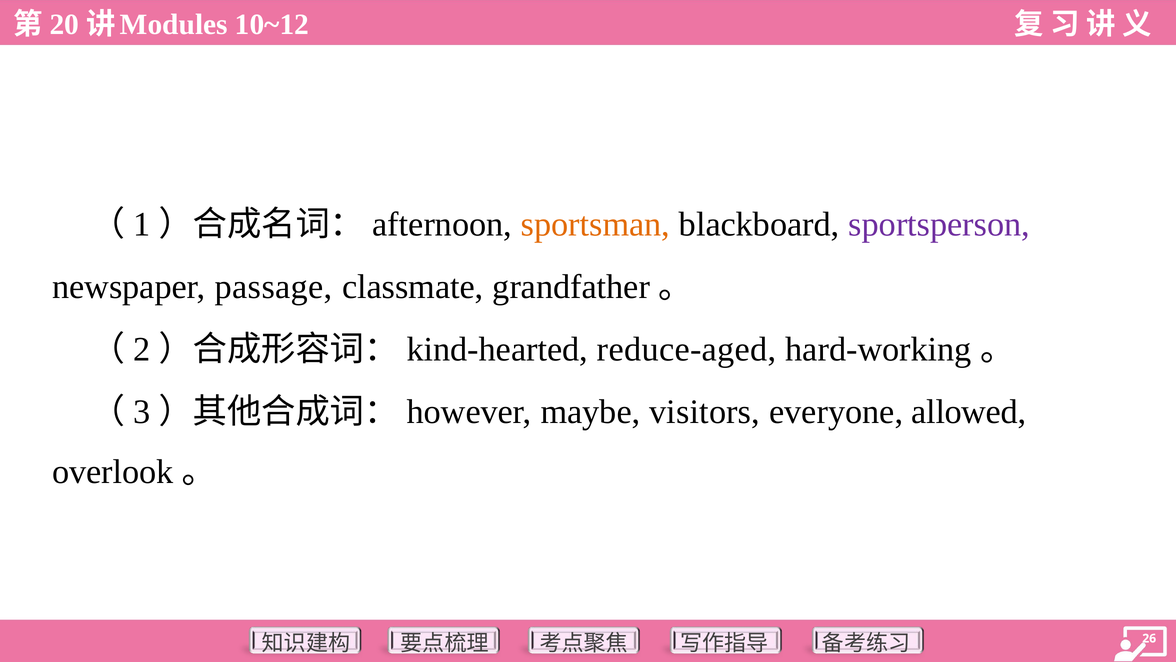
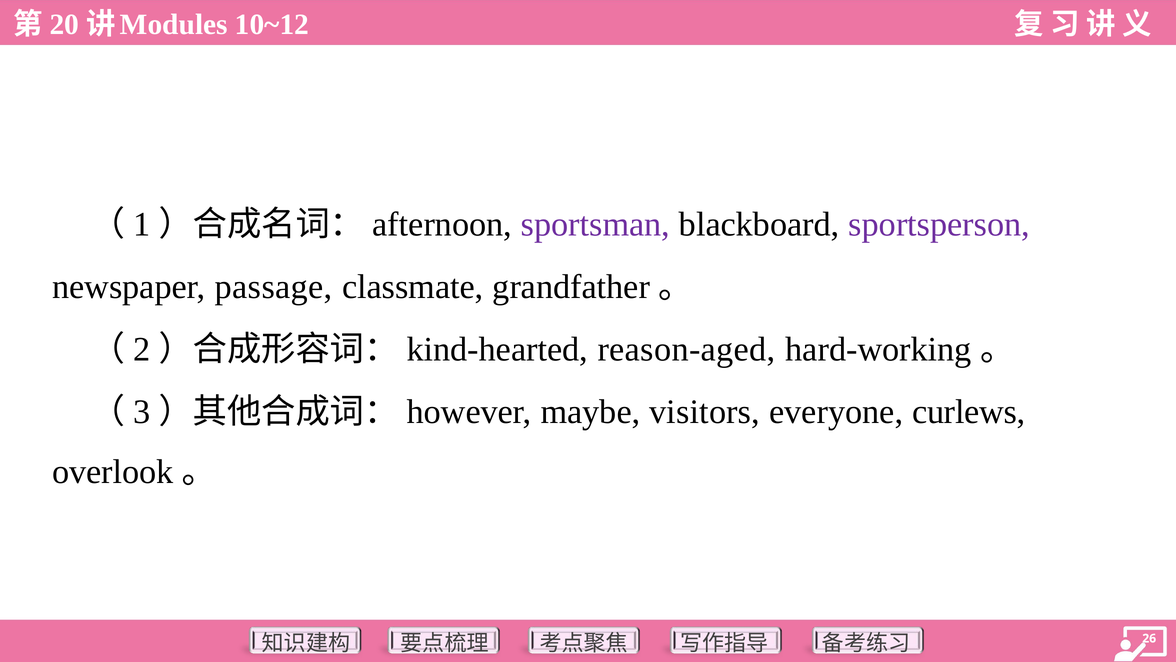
sportsman colour: orange -> purple
reduce-aged: reduce-aged -> reason-aged
allowed: allowed -> curlews
